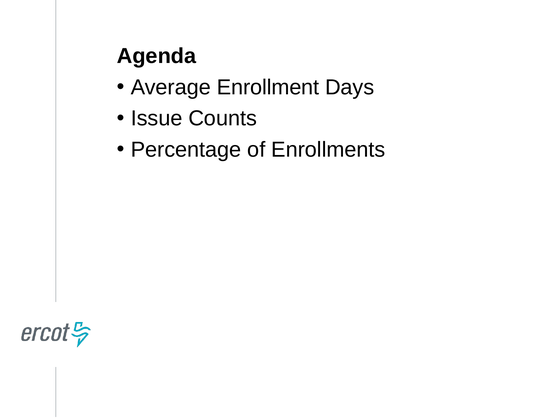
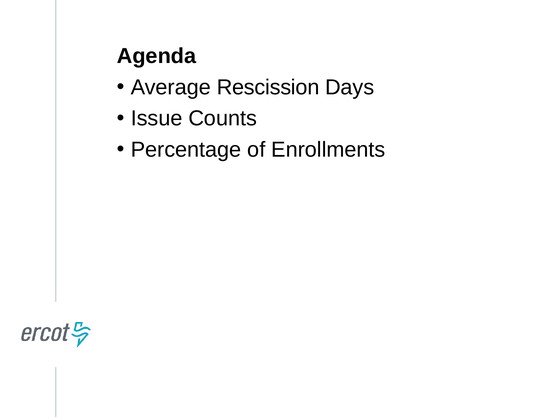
Enrollment: Enrollment -> Rescission
